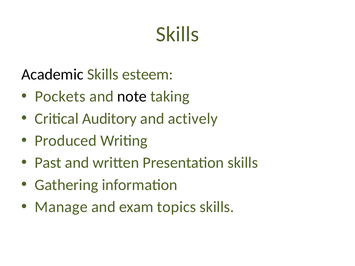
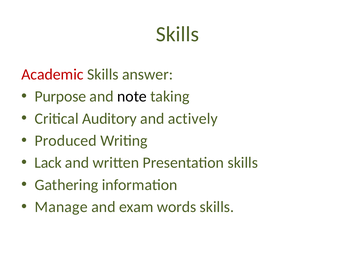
Academic colour: black -> red
esteem: esteem -> answer
Pockets: Pockets -> Purpose
Past: Past -> Lack
topics: topics -> words
